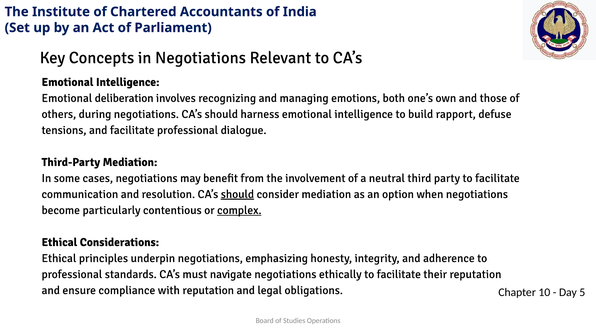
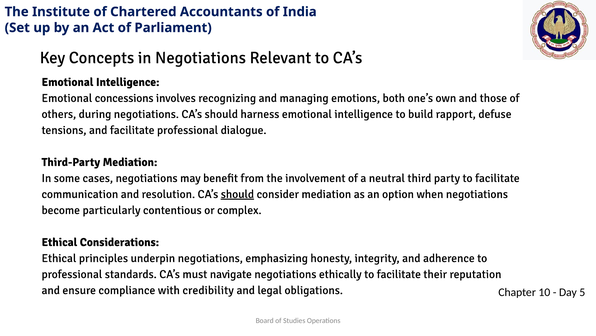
deliberation: deliberation -> concessions
complex underline: present -> none
with reputation: reputation -> credibility
